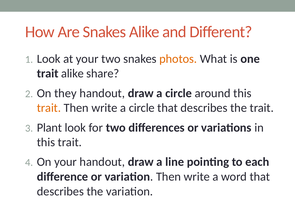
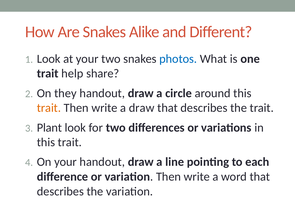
photos colour: orange -> blue
trait alike: alike -> help
write a circle: circle -> draw
